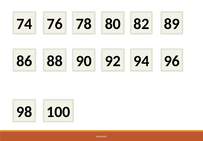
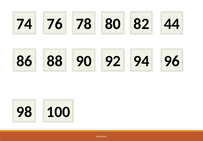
89: 89 -> 44
